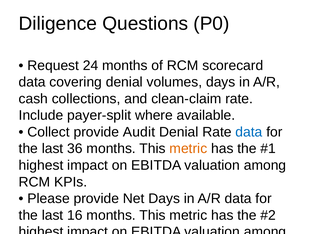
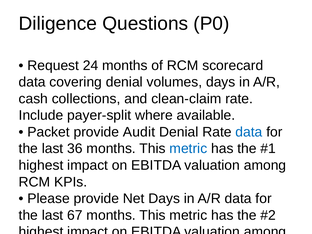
Collect at (49, 132): Collect -> Packet
metric at (188, 149) colour: orange -> blue
16: 16 -> 67
